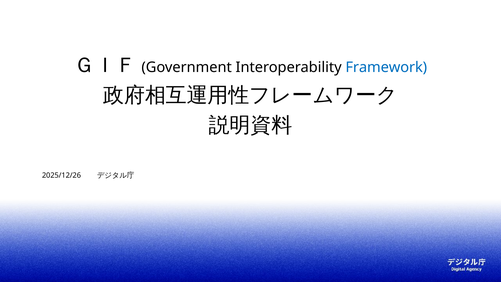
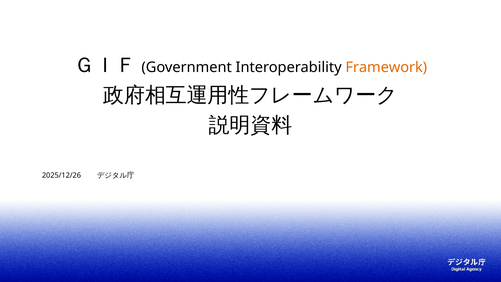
Framework colour: blue -> orange
